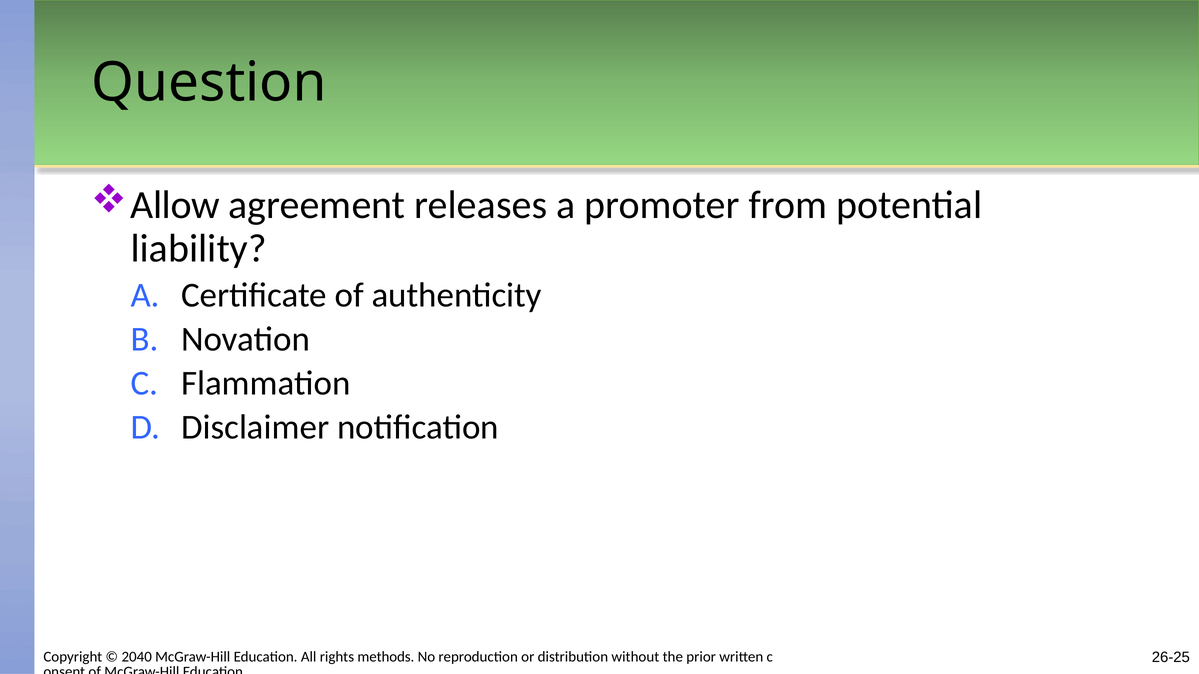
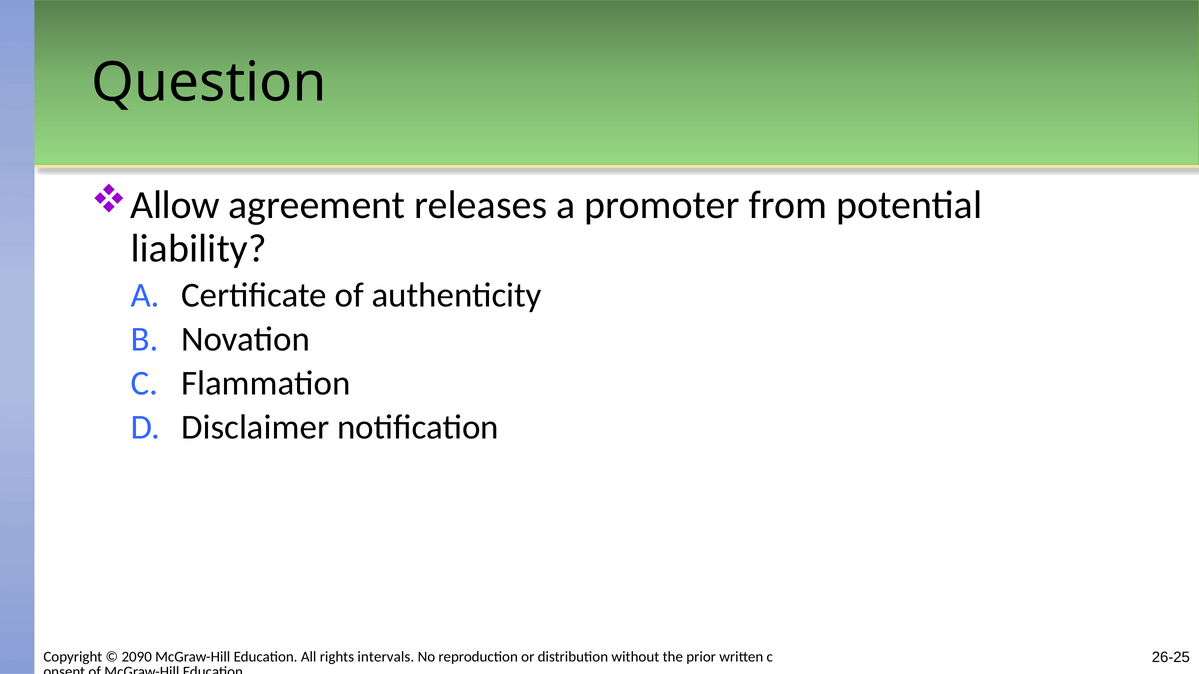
2040: 2040 -> 2090
methods: methods -> intervals
